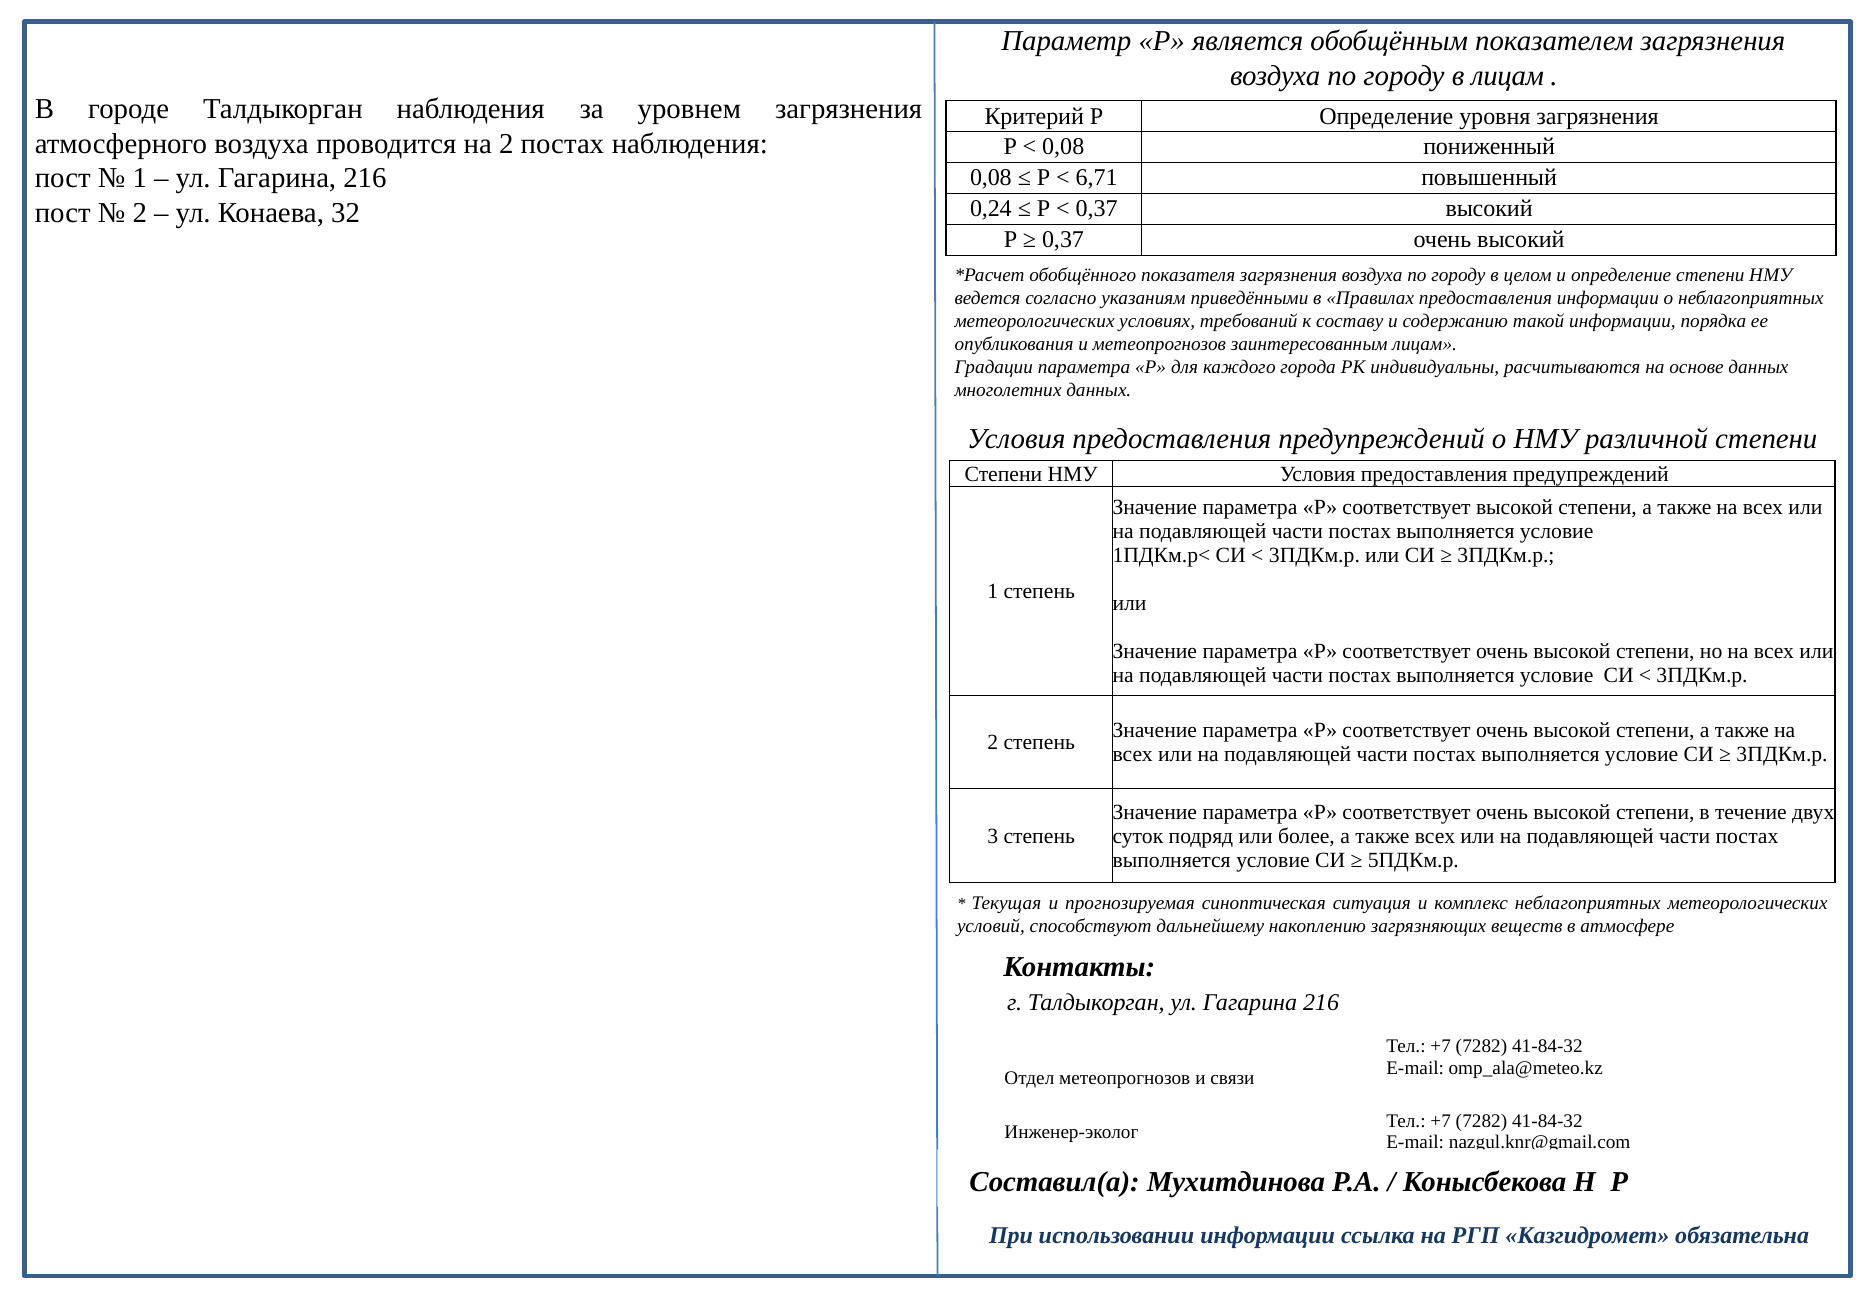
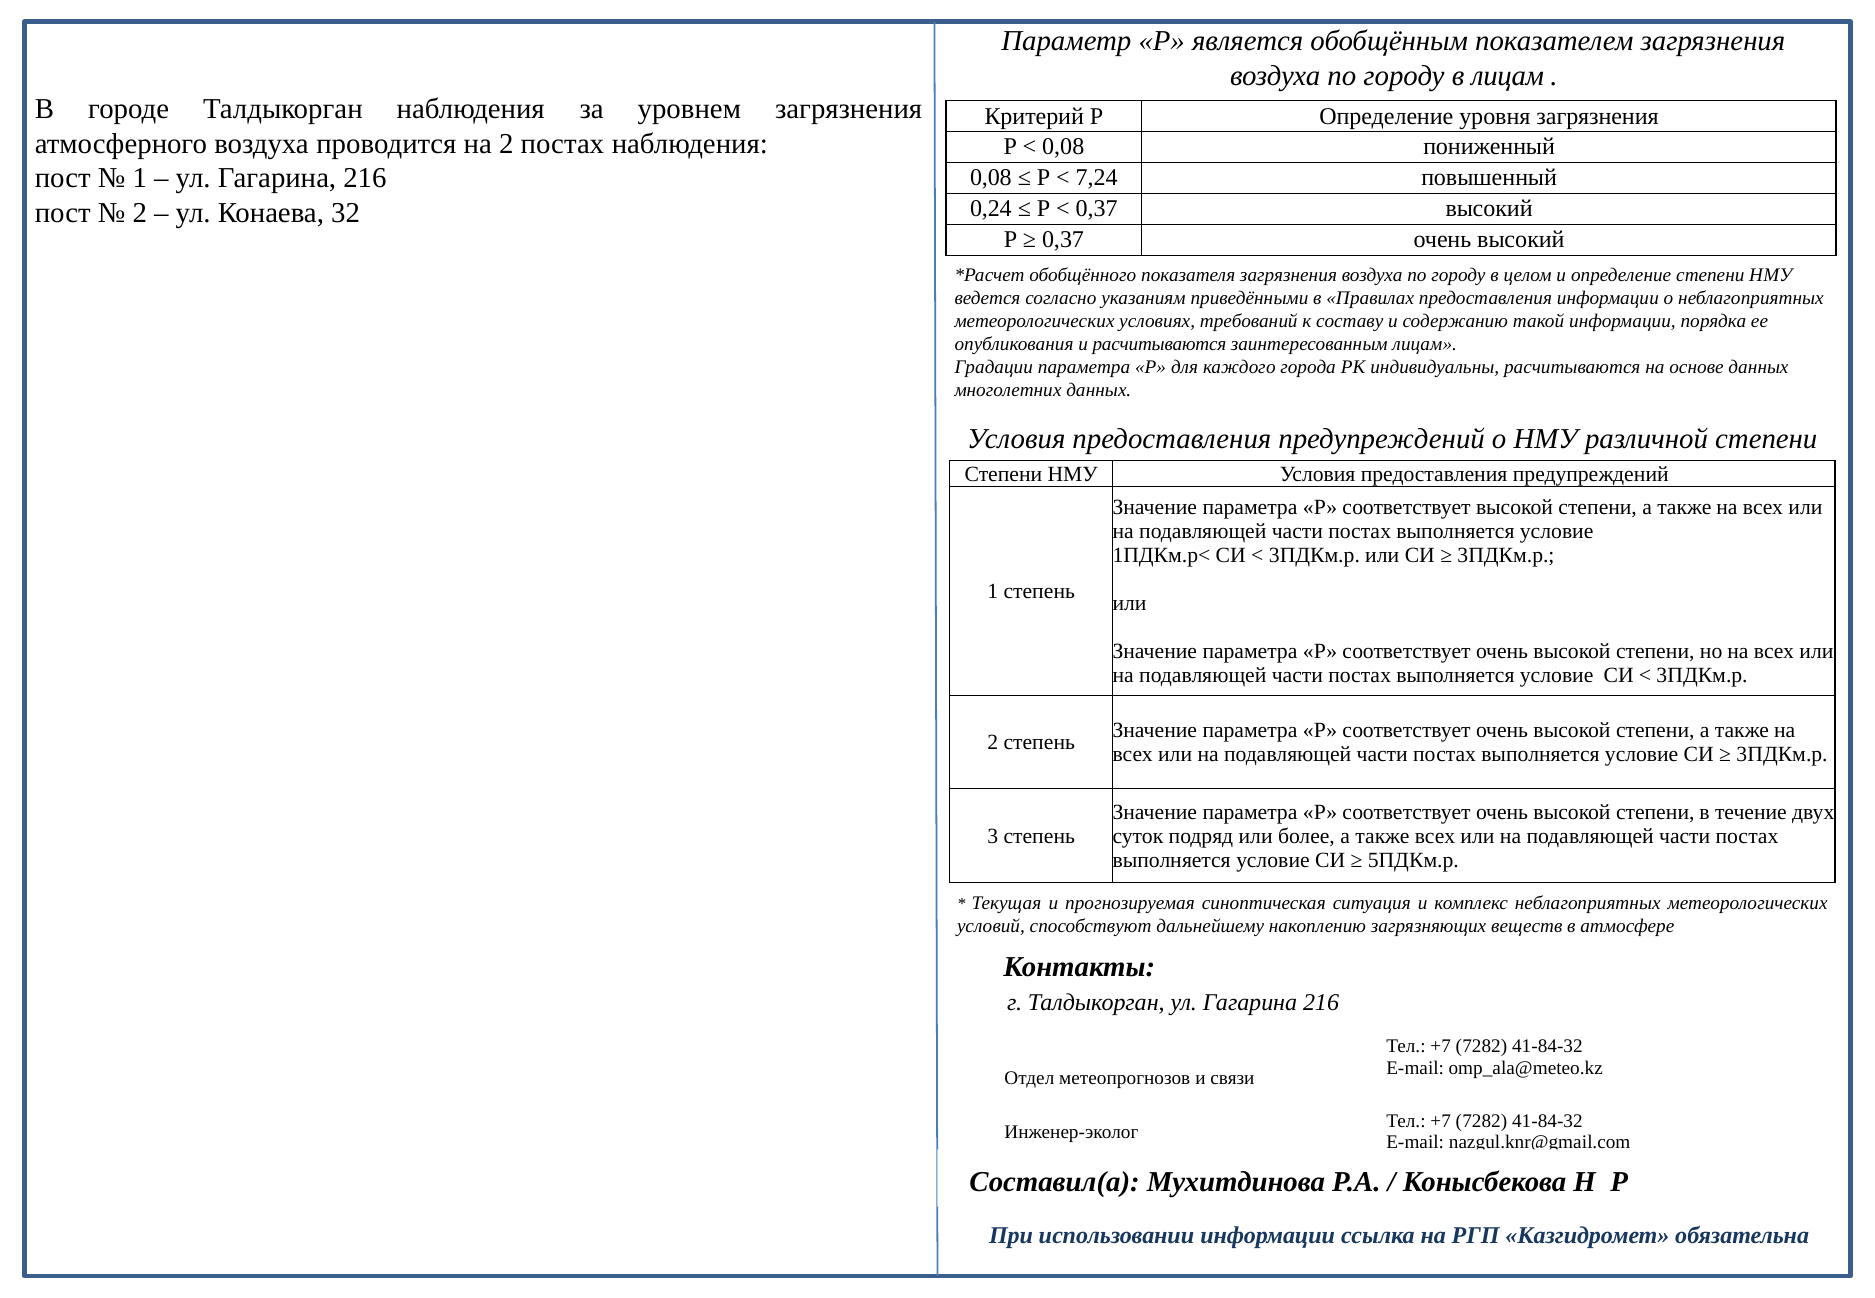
6,71: 6,71 -> 7,24
и метеопрогнозов: метеопрогнозов -> расчитываются
